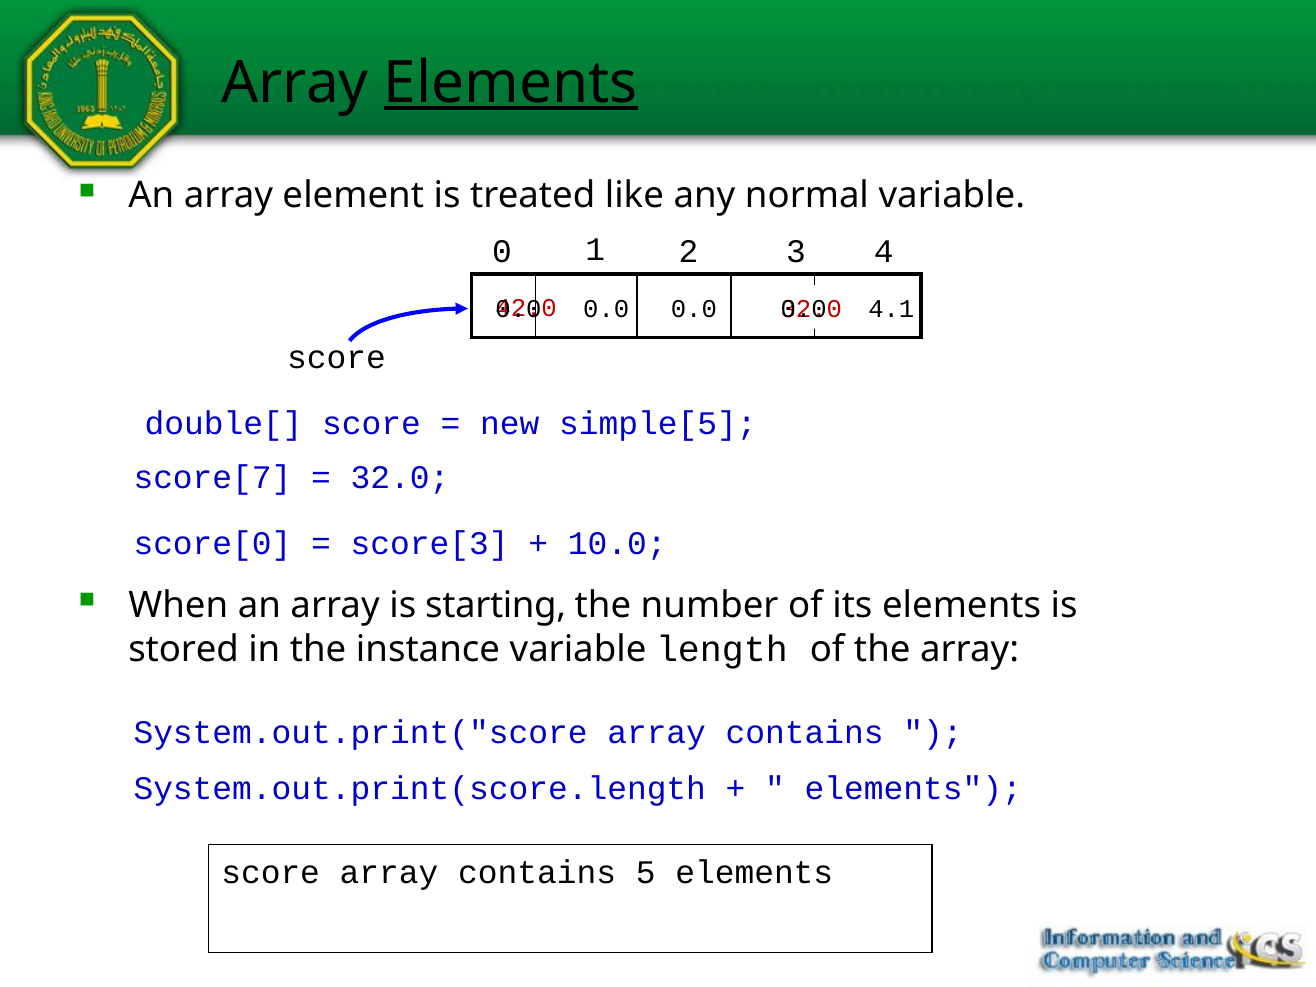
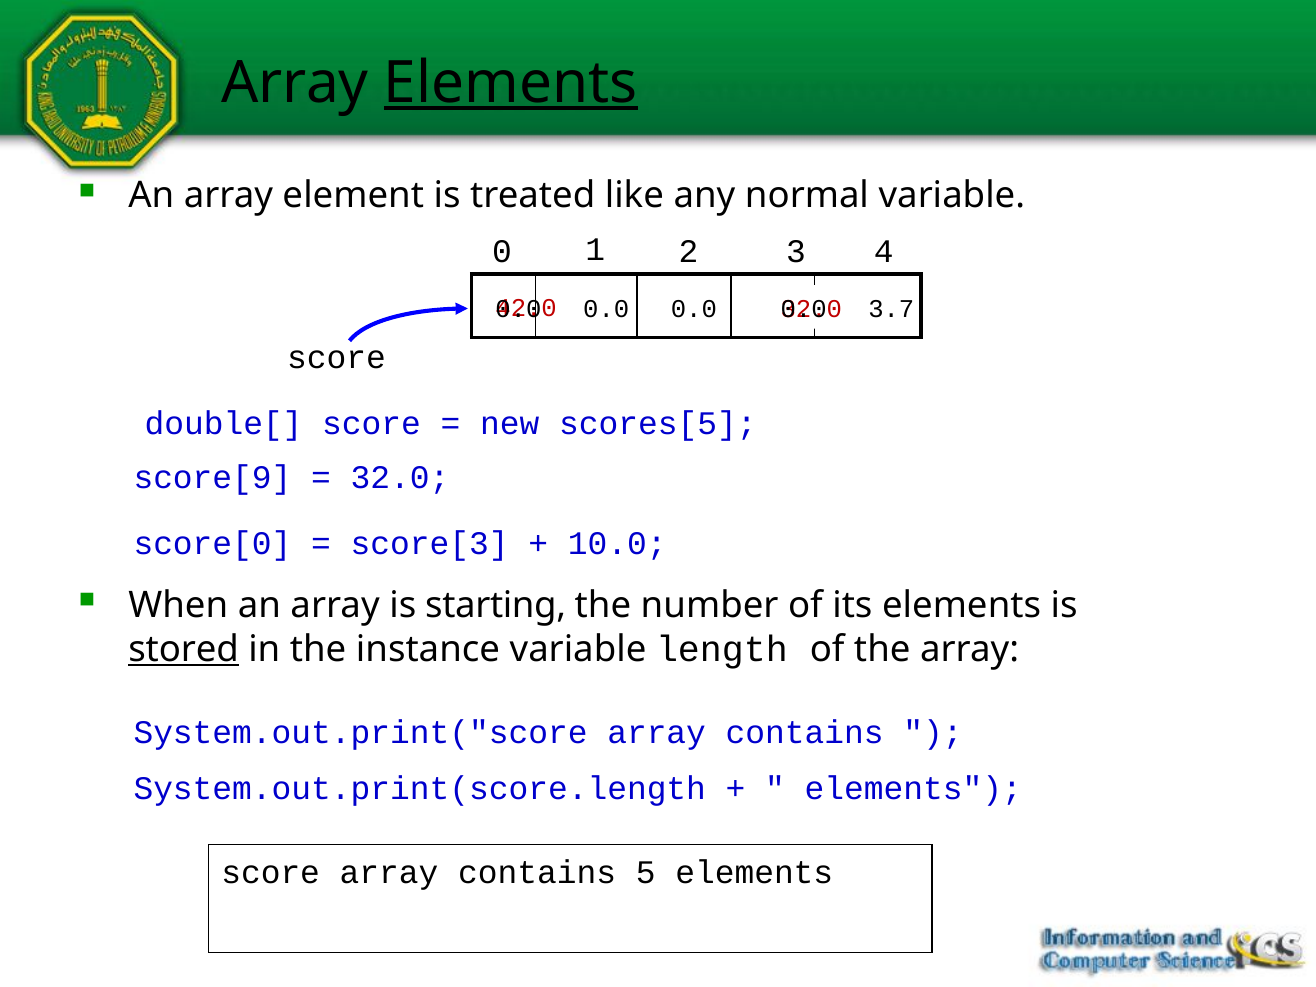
4.1: 4.1 -> 3.7
simple[5: simple[5 -> scores[5
score[7: score[7 -> score[9
stored underline: none -> present
